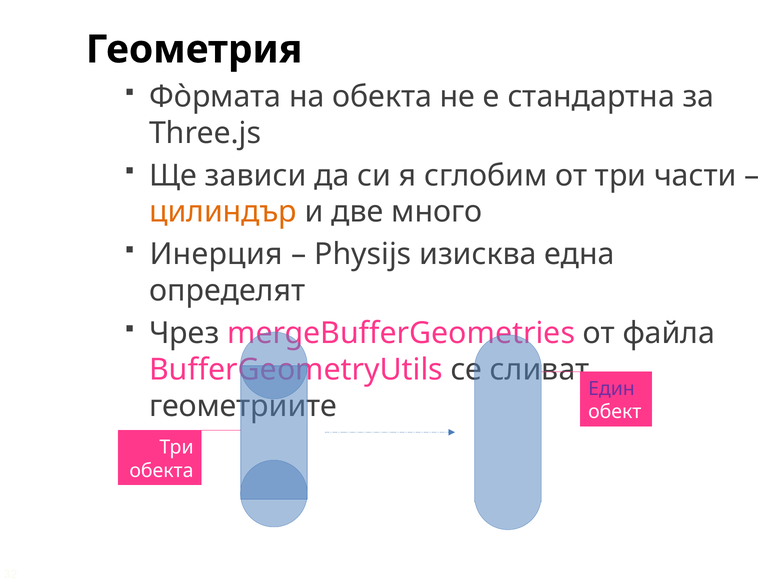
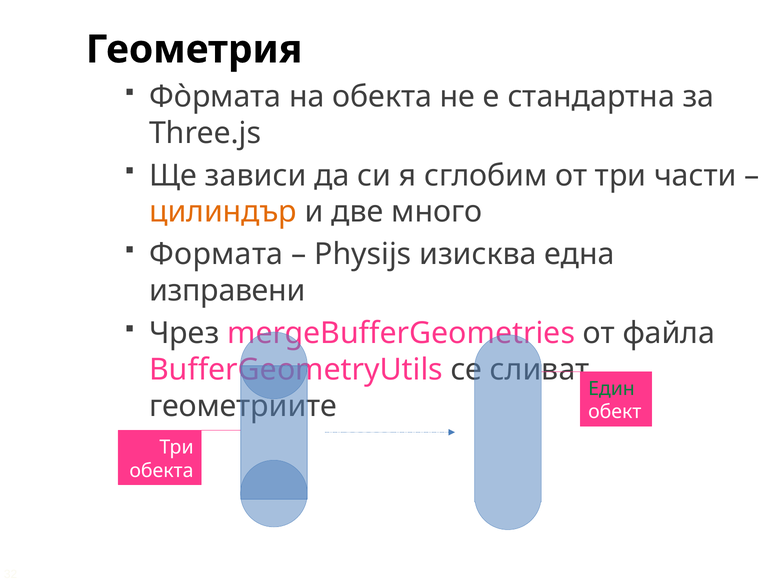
Инерция: Инерция -> Формата
определят: определят -> изправени
Един colour: purple -> green
